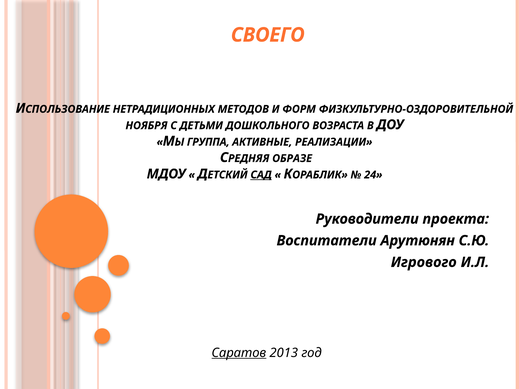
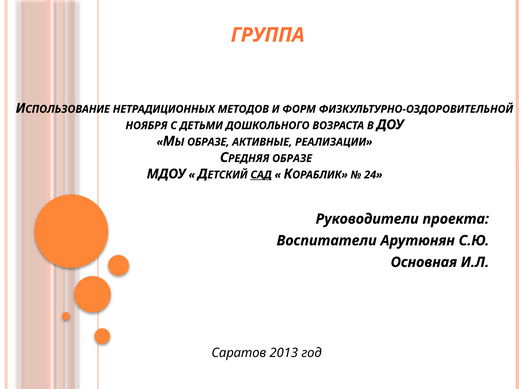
СВОЕГО: СВОЕГО -> ГРУППА
МЫ ГРУППА: ГРУППА -> ОБРАЗЕ
Игрового: Игрового -> Основная
Саратов underline: present -> none
